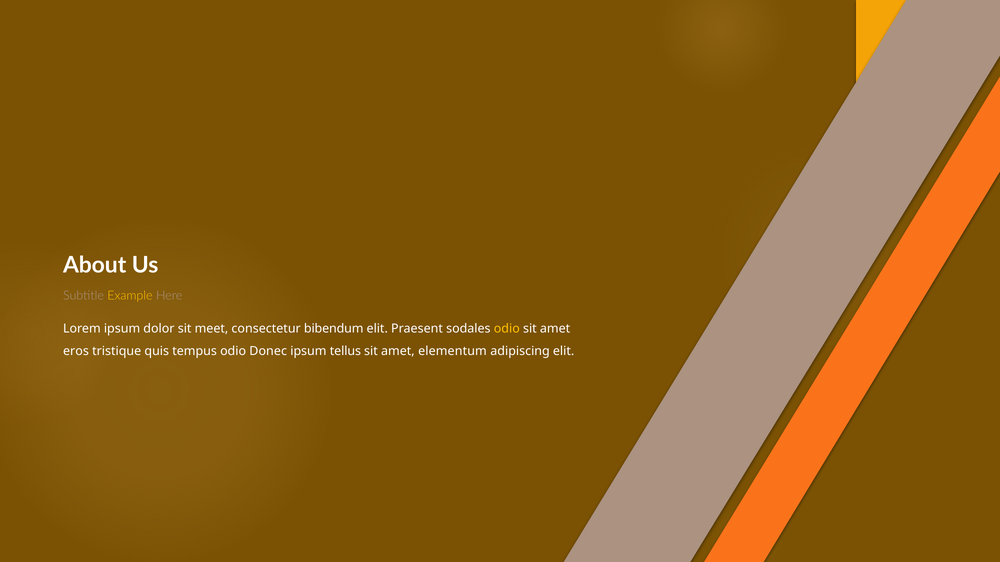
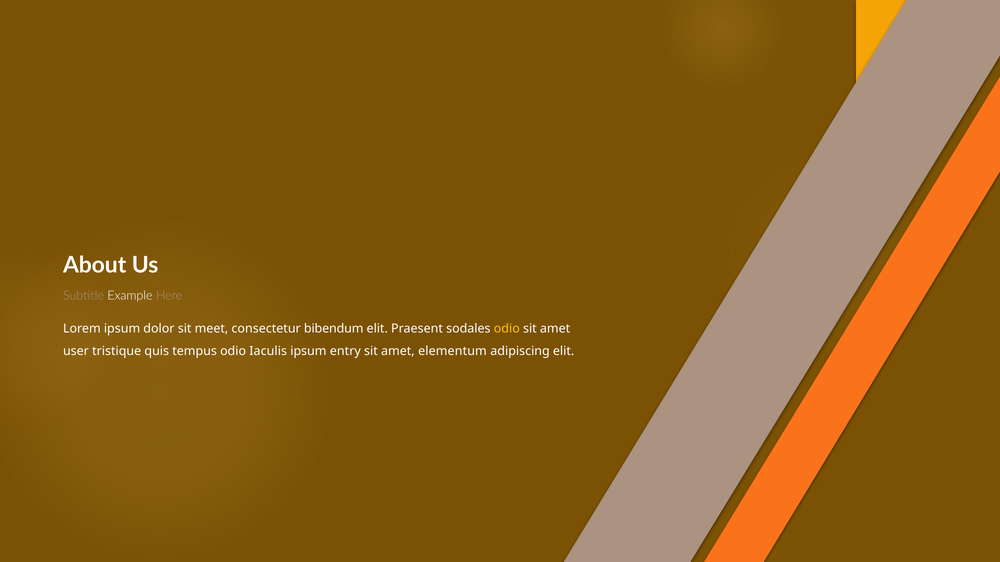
Example colour: yellow -> white
eros: eros -> user
Donec: Donec -> Iaculis
tellus: tellus -> entry
